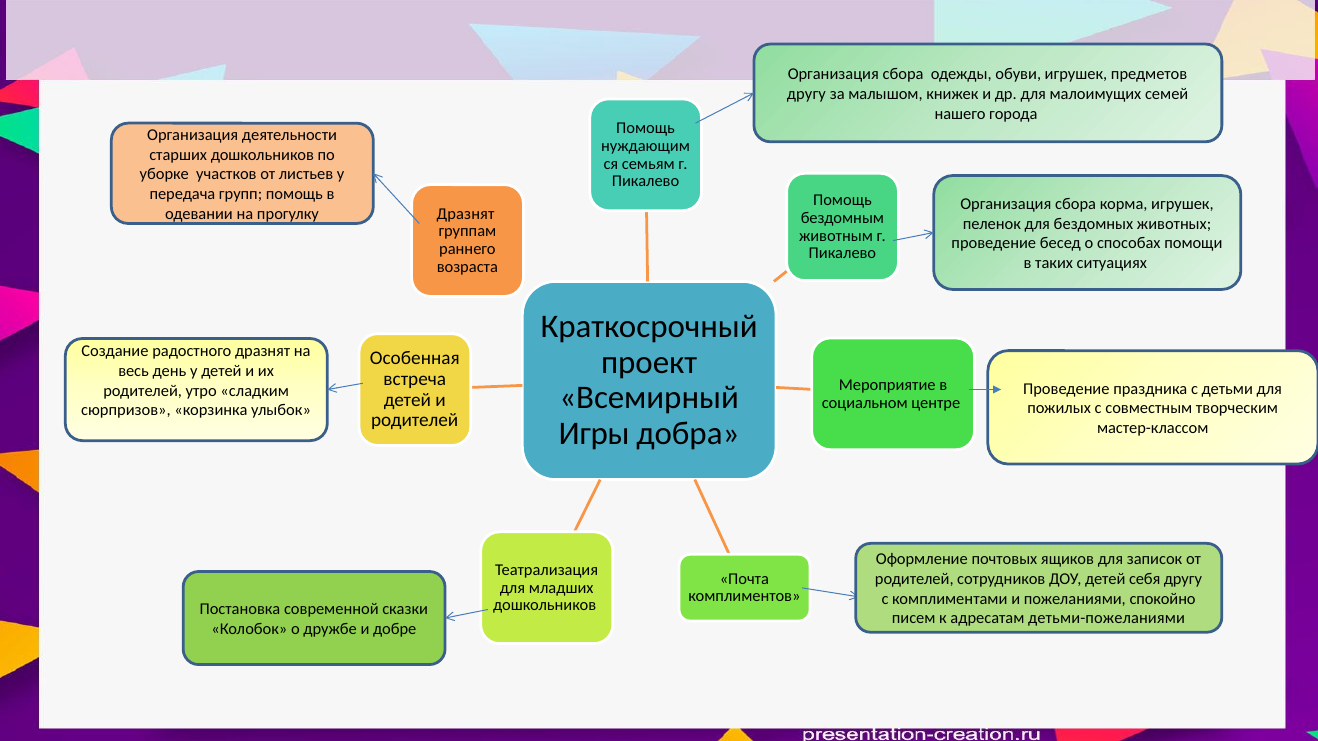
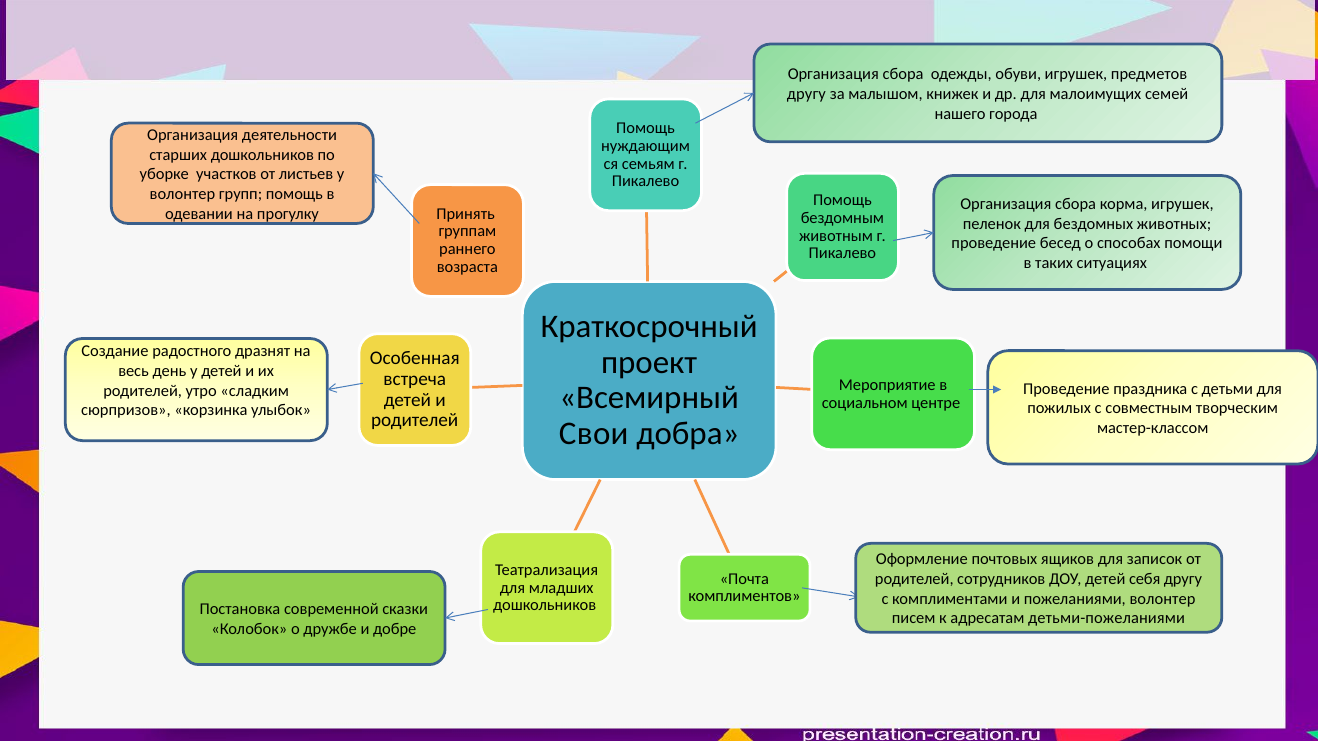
передача at (182, 194): передача -> волонтер
Дразнят at (466, 214): Дразнят -> Принять
Игры: Игры -> Свои
пожеланиями спокойно: спокойно -> волонтер
